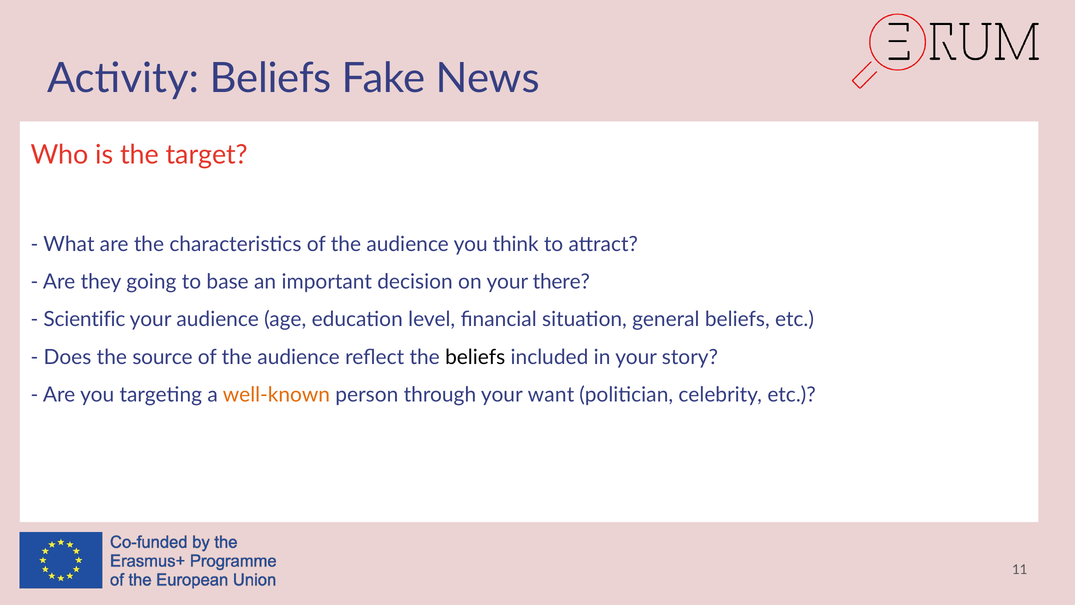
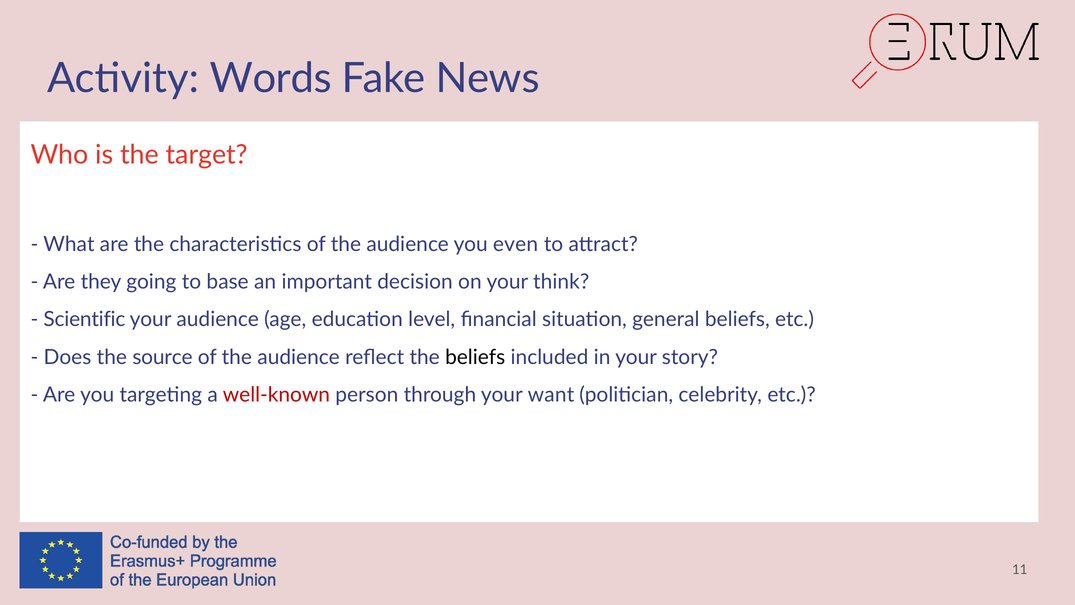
Activity Beliefs: Beliefs -> Words
think: think -> even
there: there -> think
well-known colour: orange -> red
